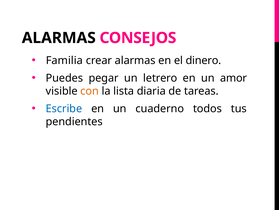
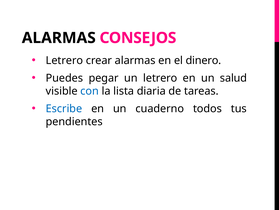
Familia at (64, 60): Familia -> Letrero
amor: amor -> salud
con colour: orange -> blue
